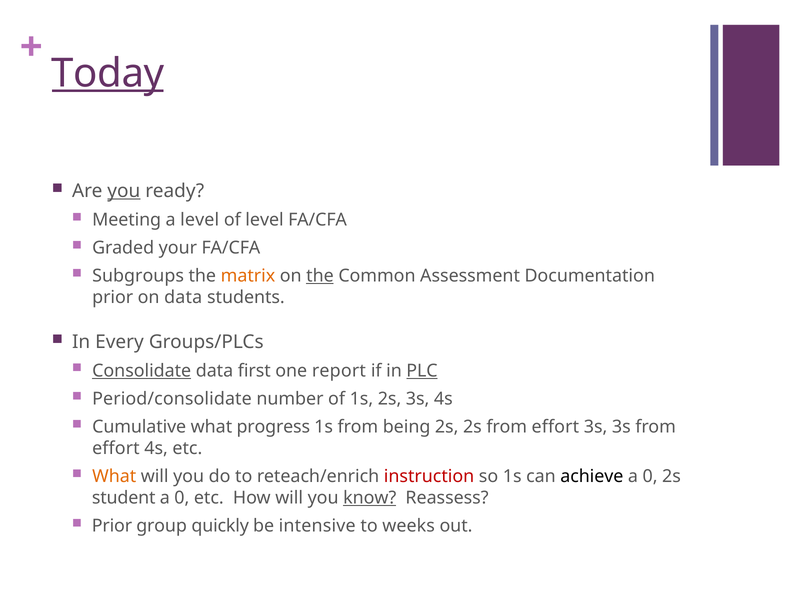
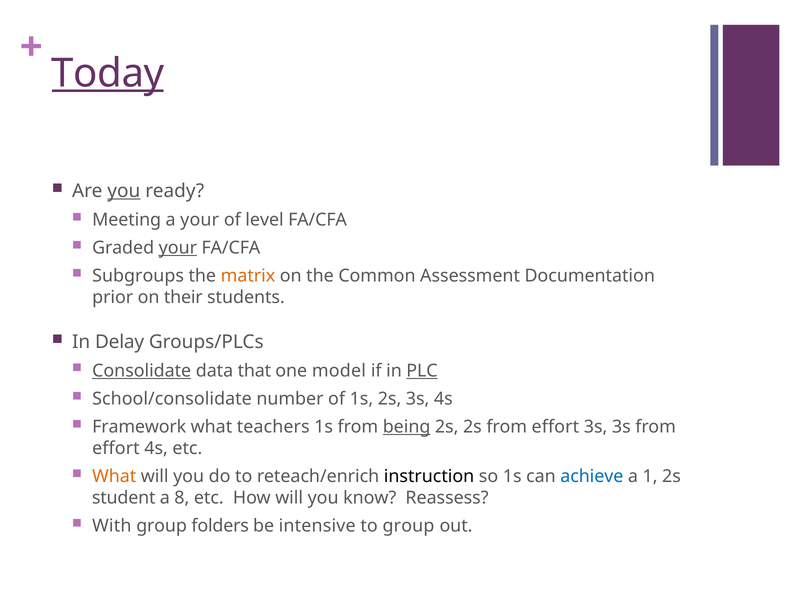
a level: level -> your
your at (178, 248) underline: none -> present
the at (320, 276) underline: present -> none
on data: data -> their
Every: Every -> Delay
first: first -> that
report: report -> model
Period/consolidate: Period/consolidate -> School/consolidate
Cumulative: Cumulative -> Framework
progress: progress -> teachers
being underline: none -> present
instruction colour: red -> black
achieve colour: black -> blue
0 at (650, 477): 0 -> 1
0 at (182, 499): 0 -> 8
know underline: present -> none
Prior at (112, 527): Prior -> With
quickly: quickly -> folders
to weeks: weeks -> group
